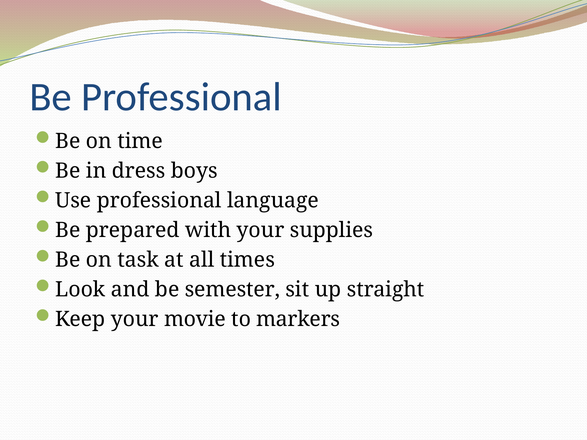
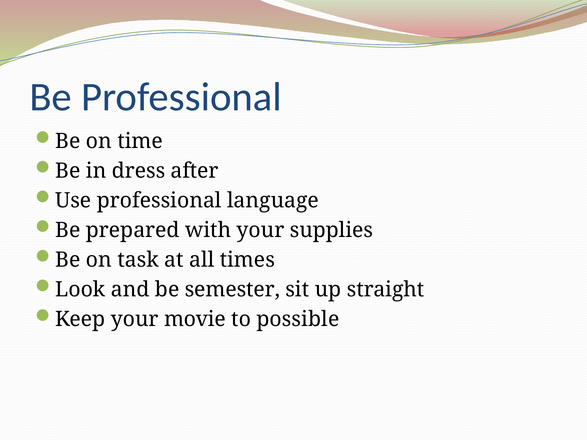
boys: boys -> after
markers: markers -> possible
